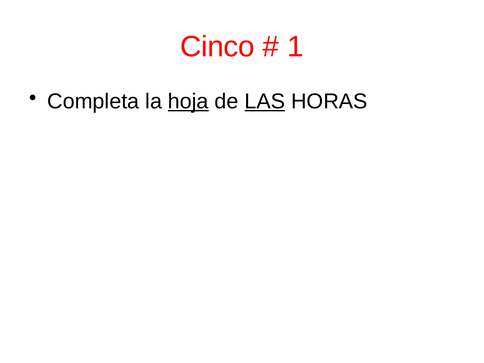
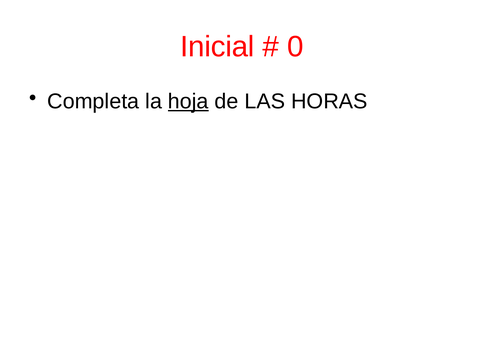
Cinco: Cinco -> Inicial
1: 1 -> 0
LAS underline: present -> none
